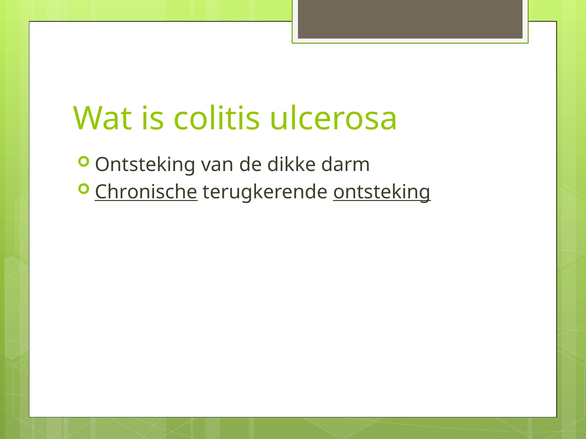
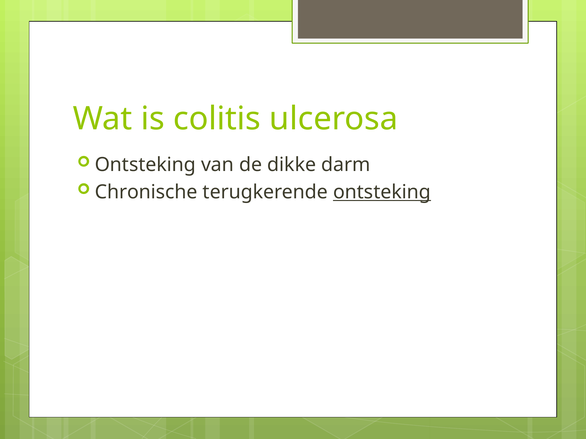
Chronische underline: present -> none
